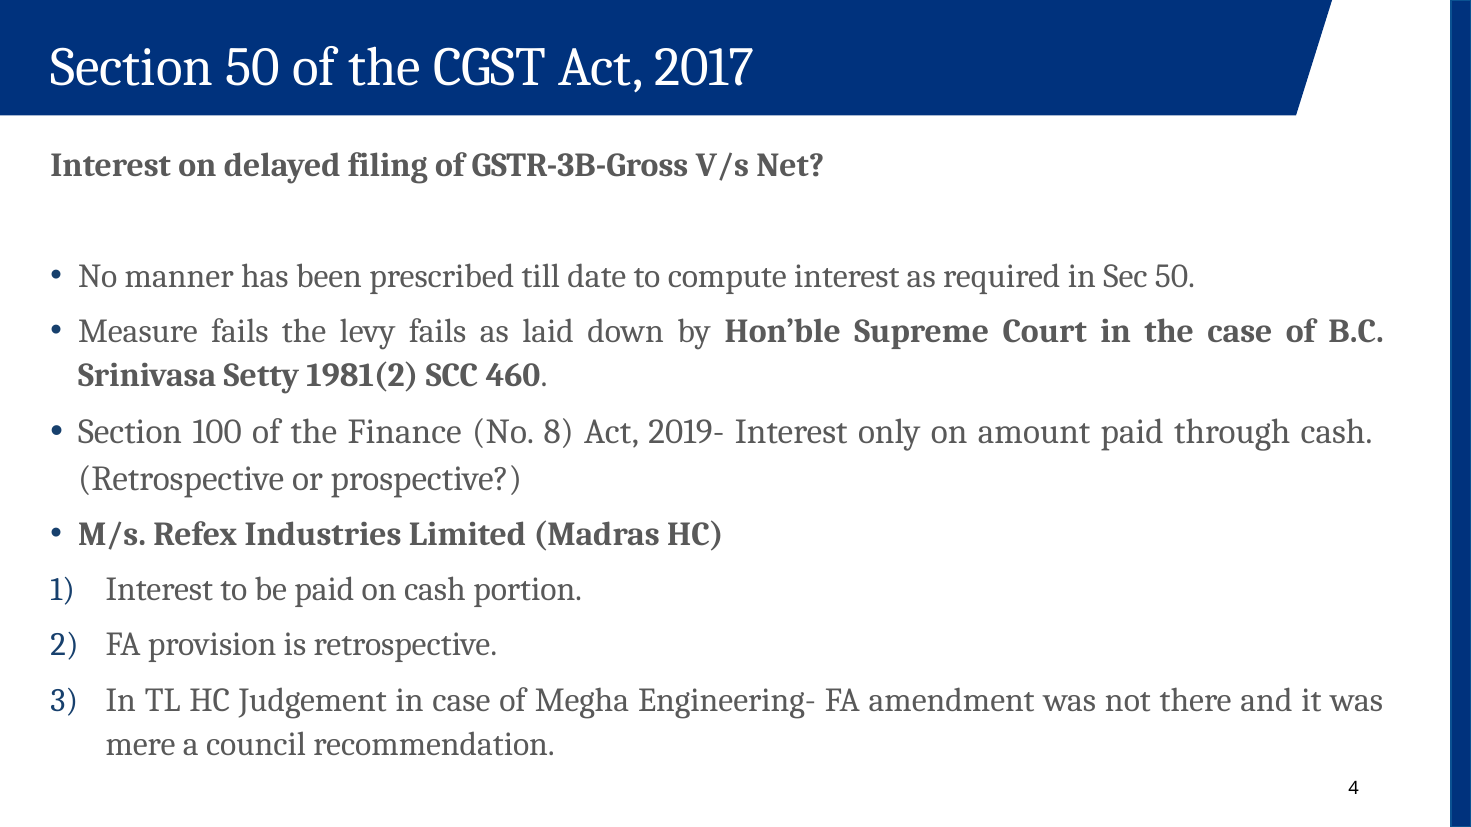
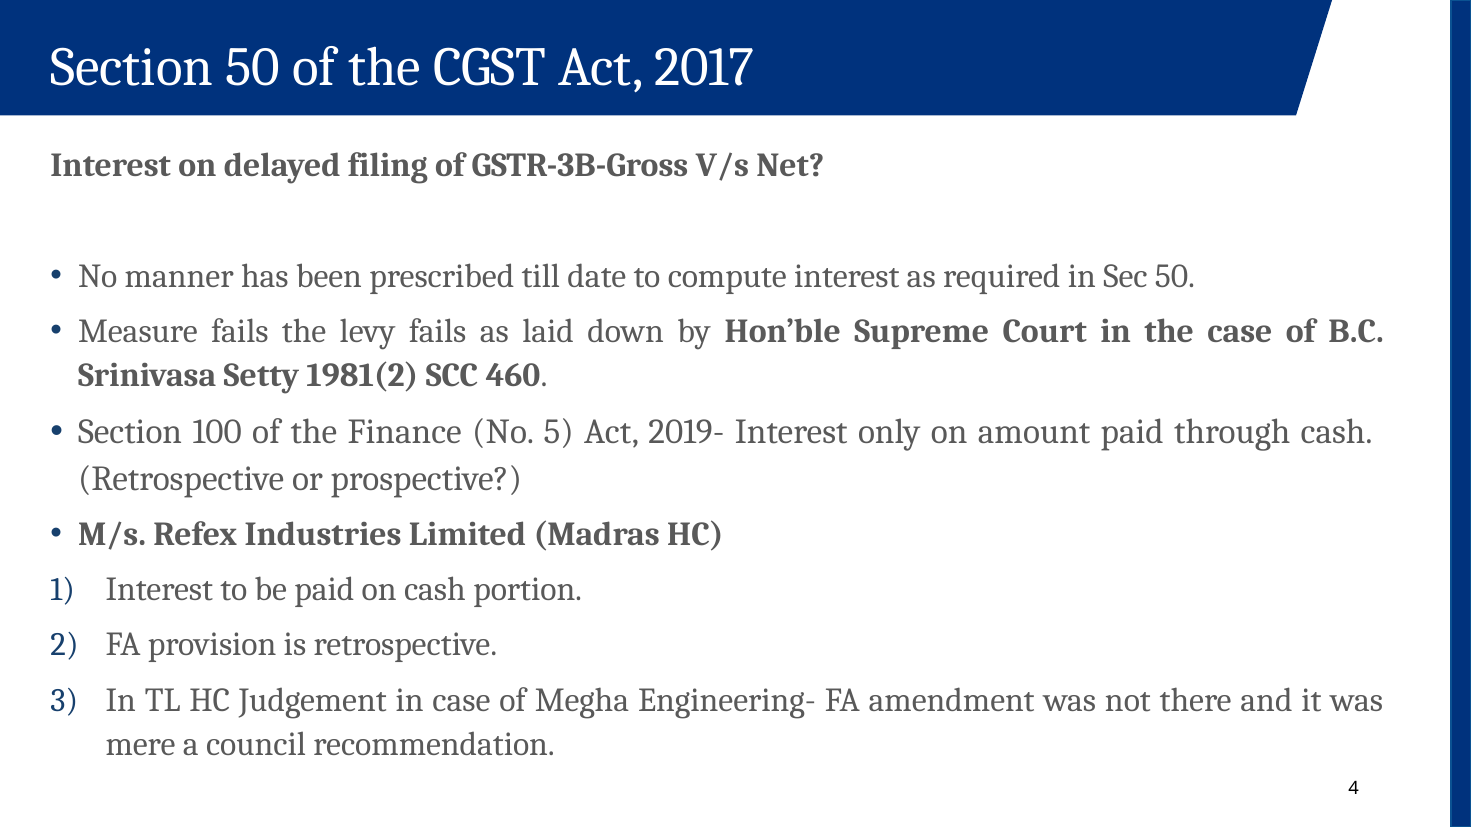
8: 8 -> 5
